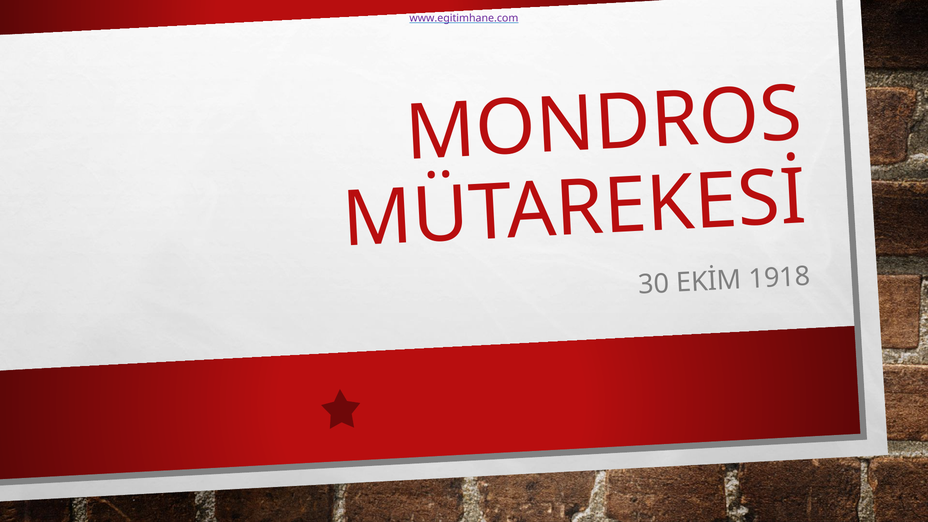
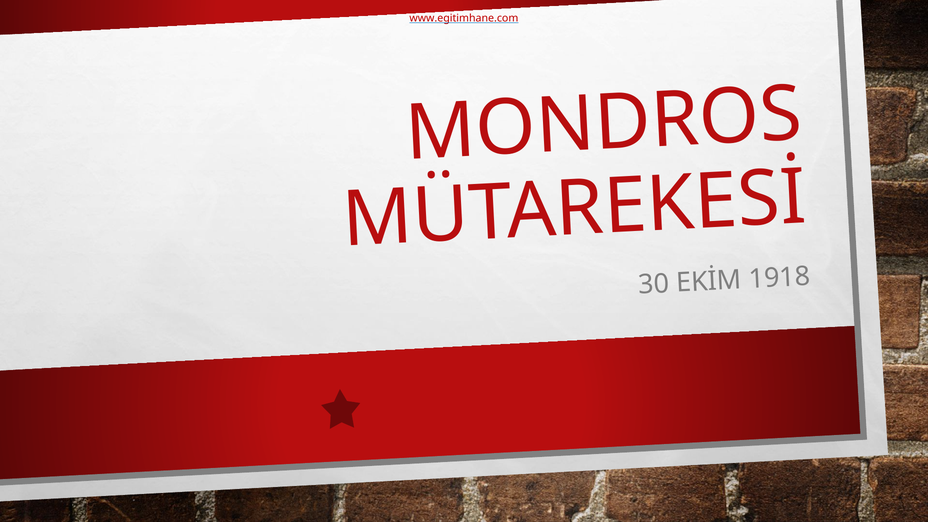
www.egitimhane.com colour: purple -> red
